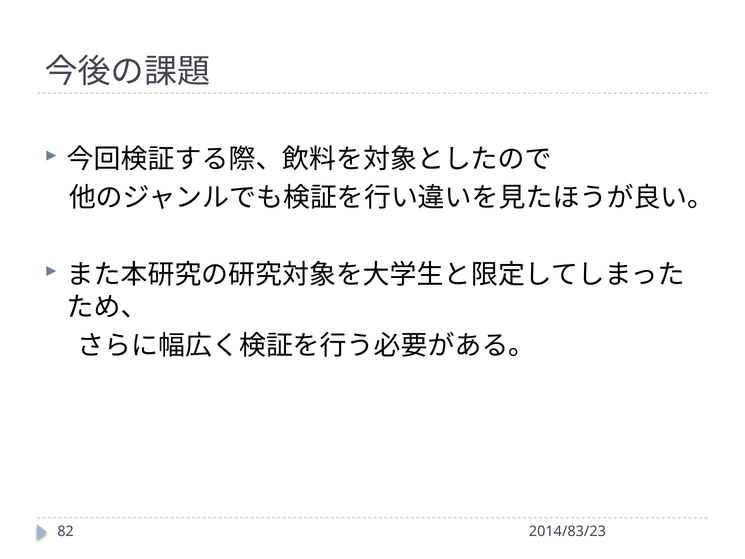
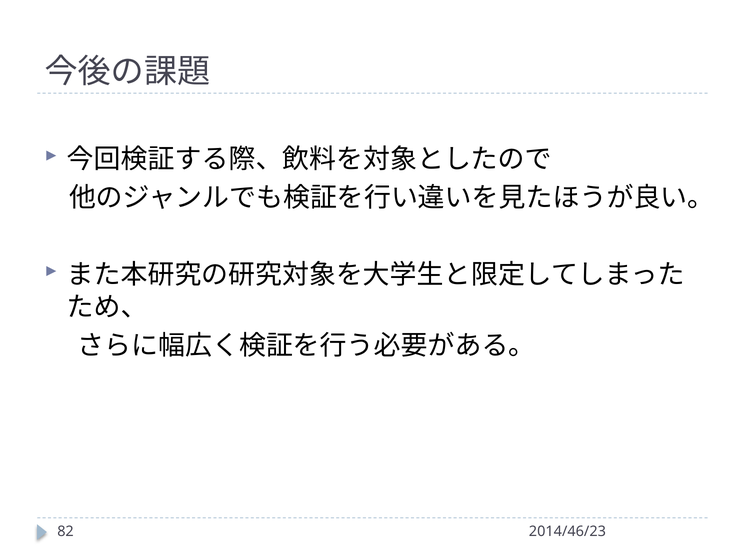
2014/83/23: 2014/83/23 -> 2014/46/23
